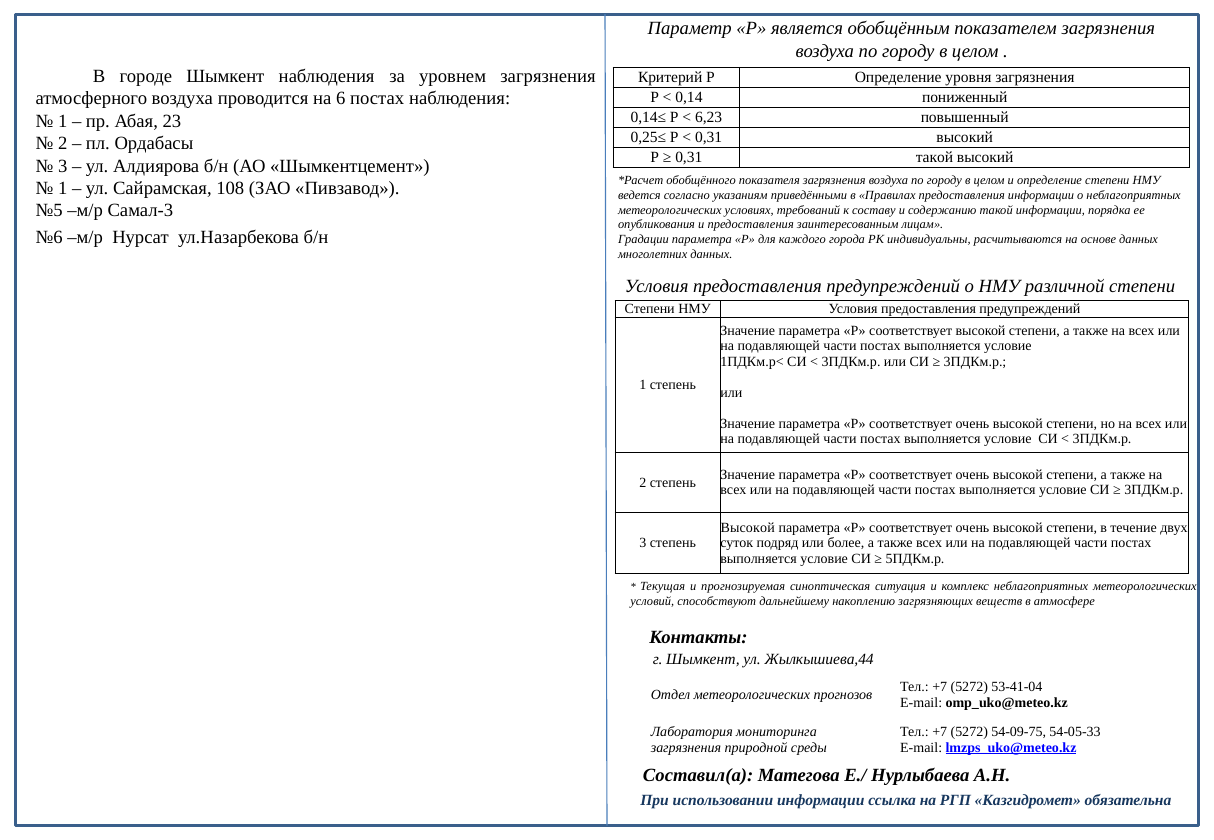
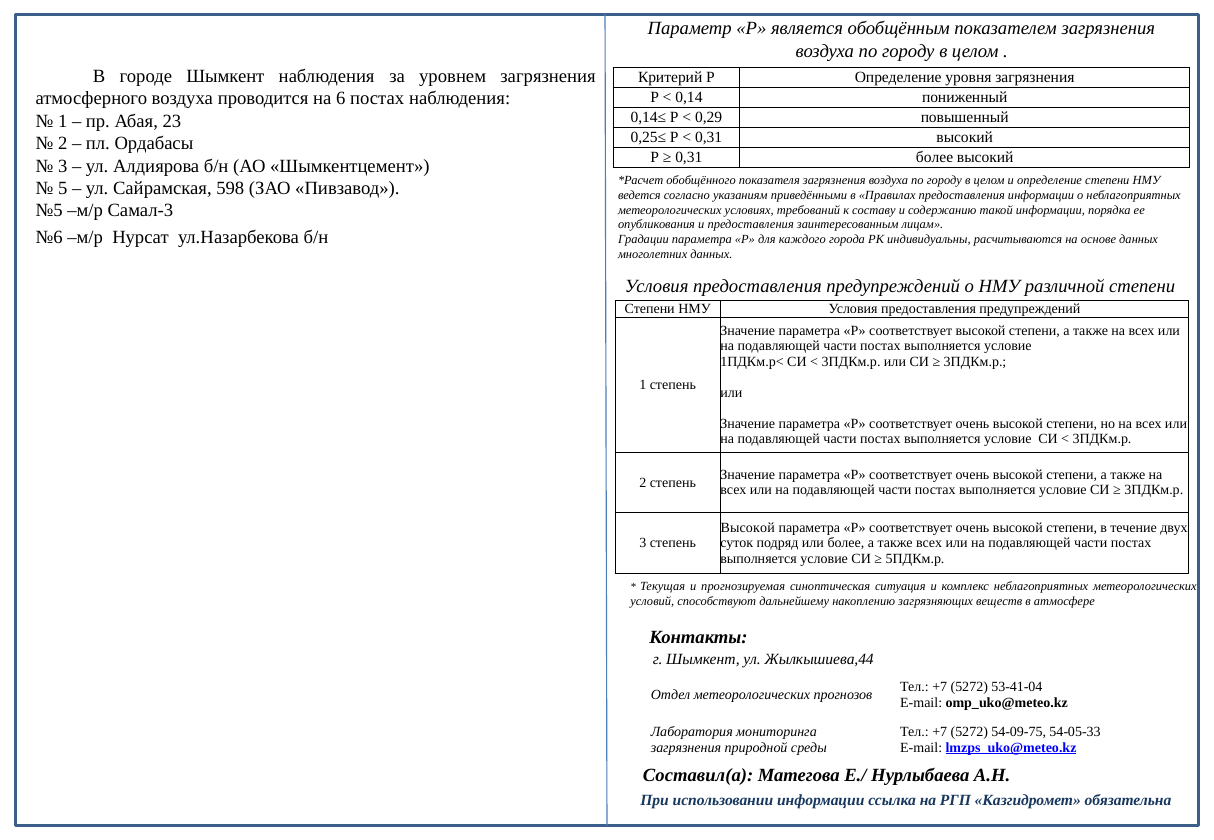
6,23: 6,23 -> 0,29
0,31 такой: такой -> более
1 at (63, 188): 1 -> 5
108: 108 -> 598
